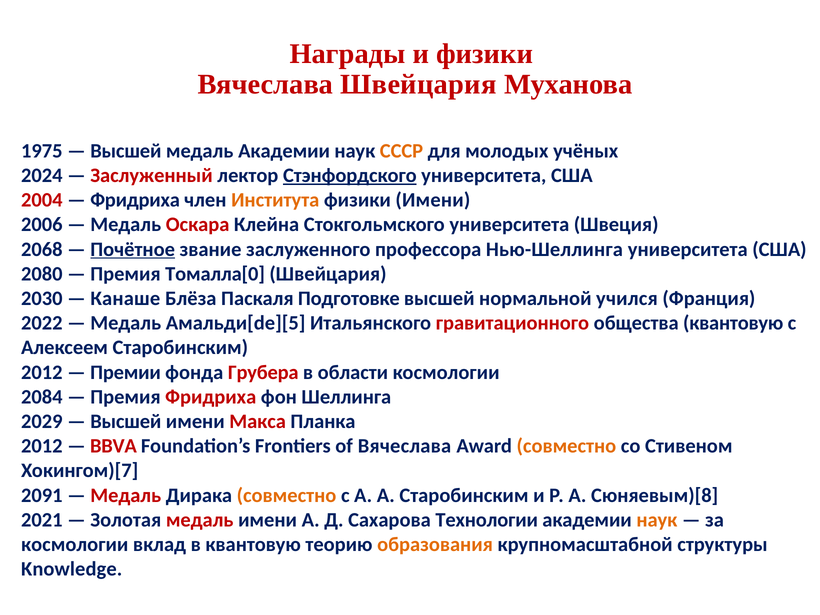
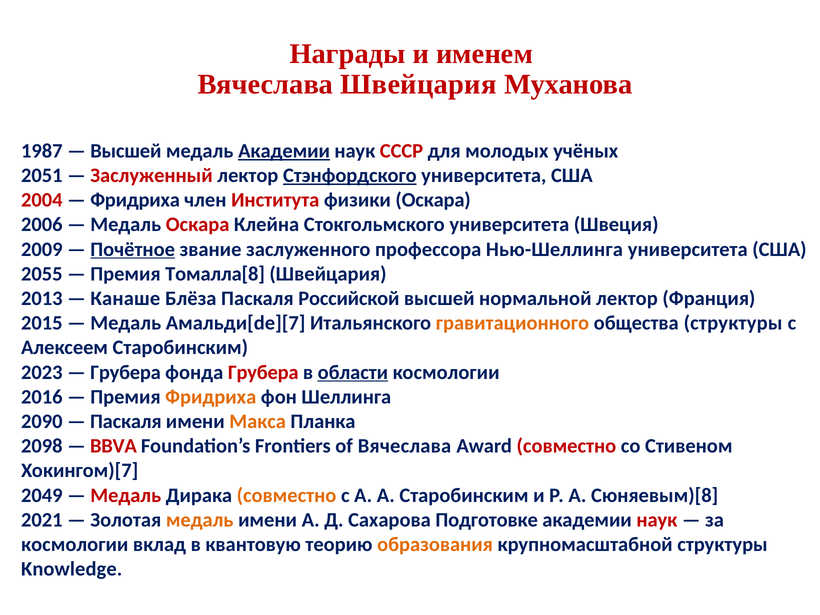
и физики: физики -> именем
1975: 1975 -> 1987
Академии at (284, 151) underline: none -> present
СССР colour: orange -> red
2024: 2024 -> 2051
Института colour: orange -> red
физики Имени: Имени -> Оскара
2068: 2068 -> 2009
2080: 2080 -> 2055
Томалла[0: Томалла[0 -> Томалла[8
2030: 2030 -> 2013
Подготовке: Подготовке -> Российской
нормальной учился: учился -> лектор
2022: 2022 -> 2015
Амальди[de][5: Амальди[de][5 -> Амальди[de][7
гравитационного colour: red -> orange
общества квантовую: квантовую -> структуры
2012 at (42, 372): 2012 -> 2023
Премии at (126, 372): Премии -> Грубера
области underline: none -> present
2084: 2084 -> 2016
Фридриха at (211, 397) colour: red -> orange
2029: 2029 -> 2090
Высшей at (126, 421): Высшей -> Паскаля
Макса colour: red -> orange
2012 at (42, 446): 2012 -> 2098
совместно at (566, 446) colour: orange -> red
2091: 2091 -> 2049
медаль at (200, 520) colour: red -> orange
Технологии: Технологии -> Подготовке
наук at (657, 520) colour: orange -> red
